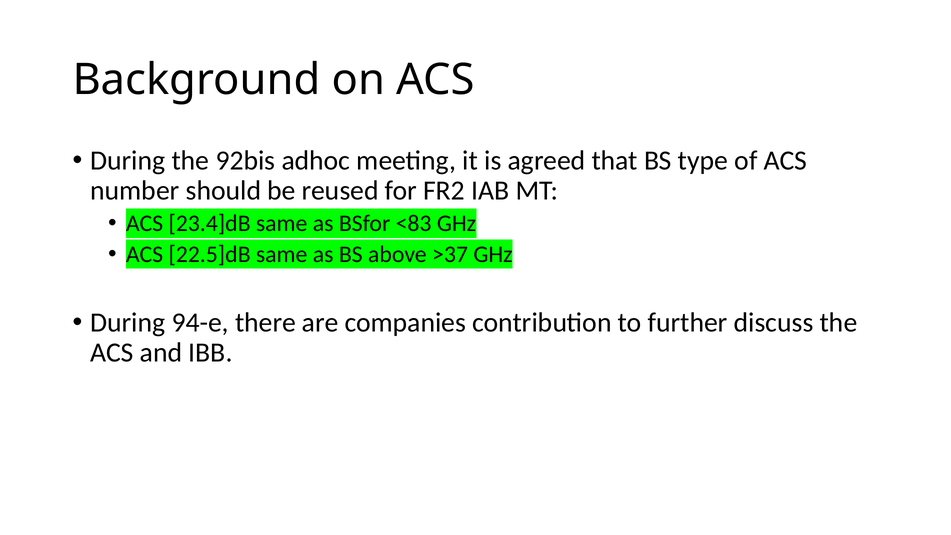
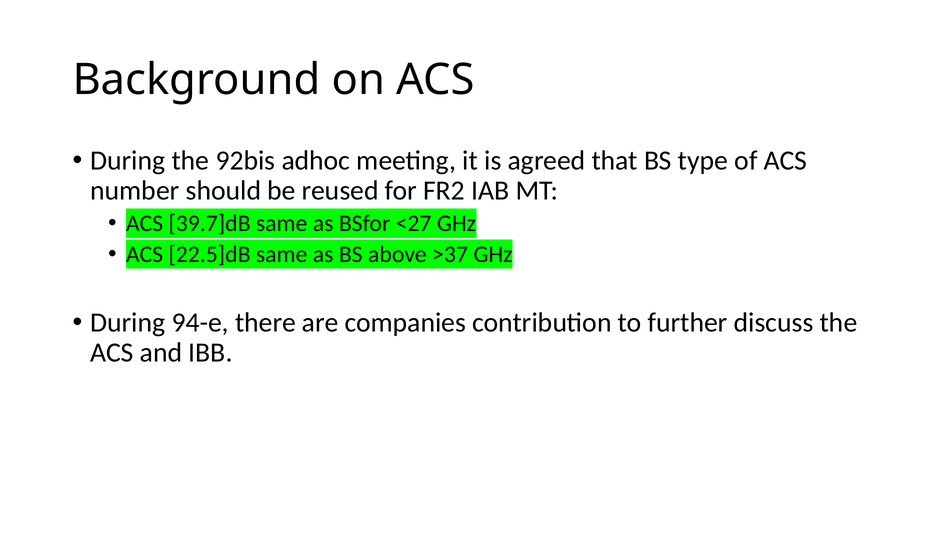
23.4]dB: 23.4]dB -> 39.7]dB
<83: <83 -> <27
